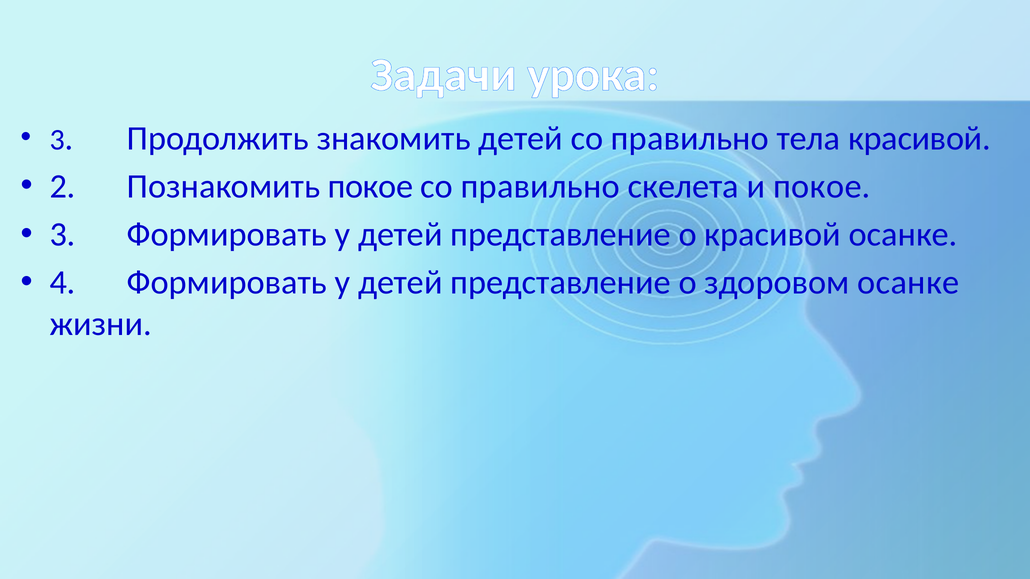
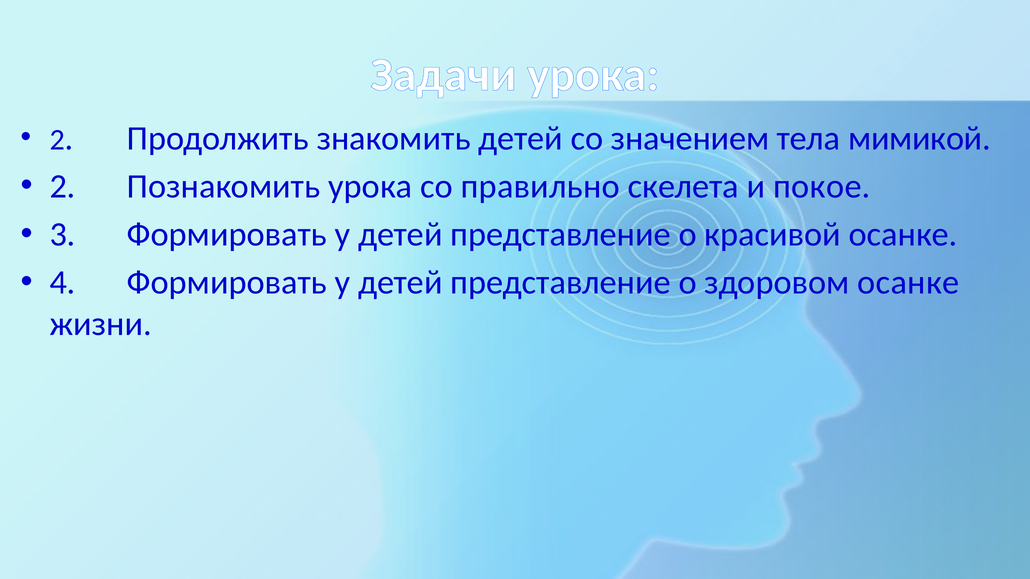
3 at (57, 140): 3 -> 2
детей со правильно: правильно -> значением
тела красивой: красивой -> мимикой
Познакомить покое: покое -> урока
